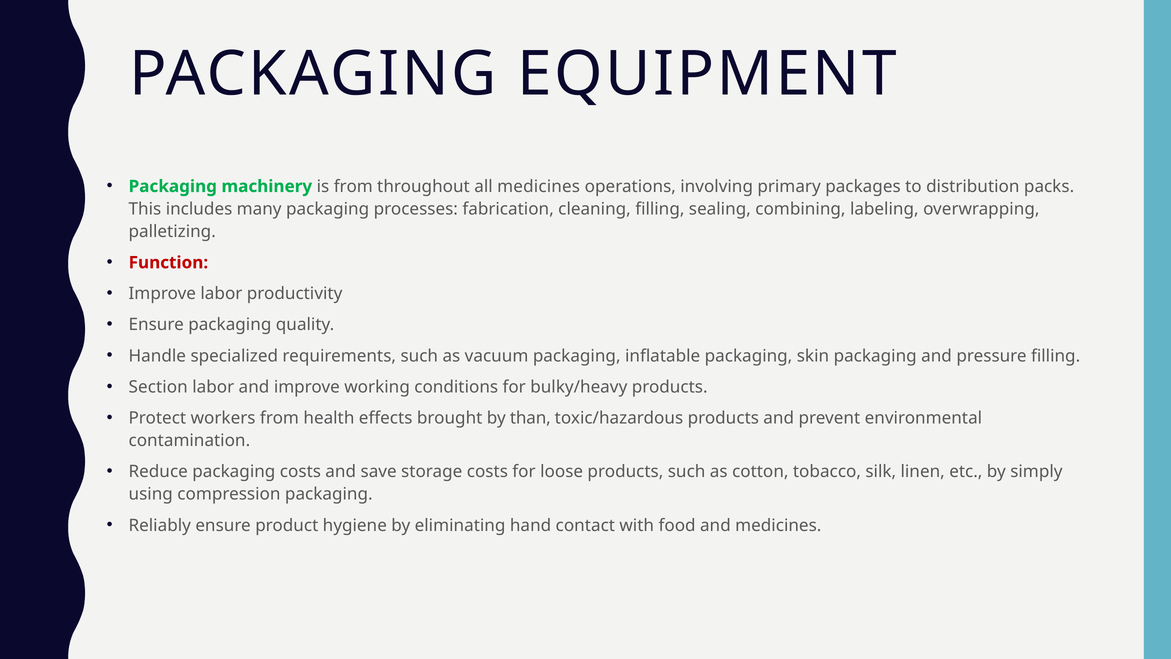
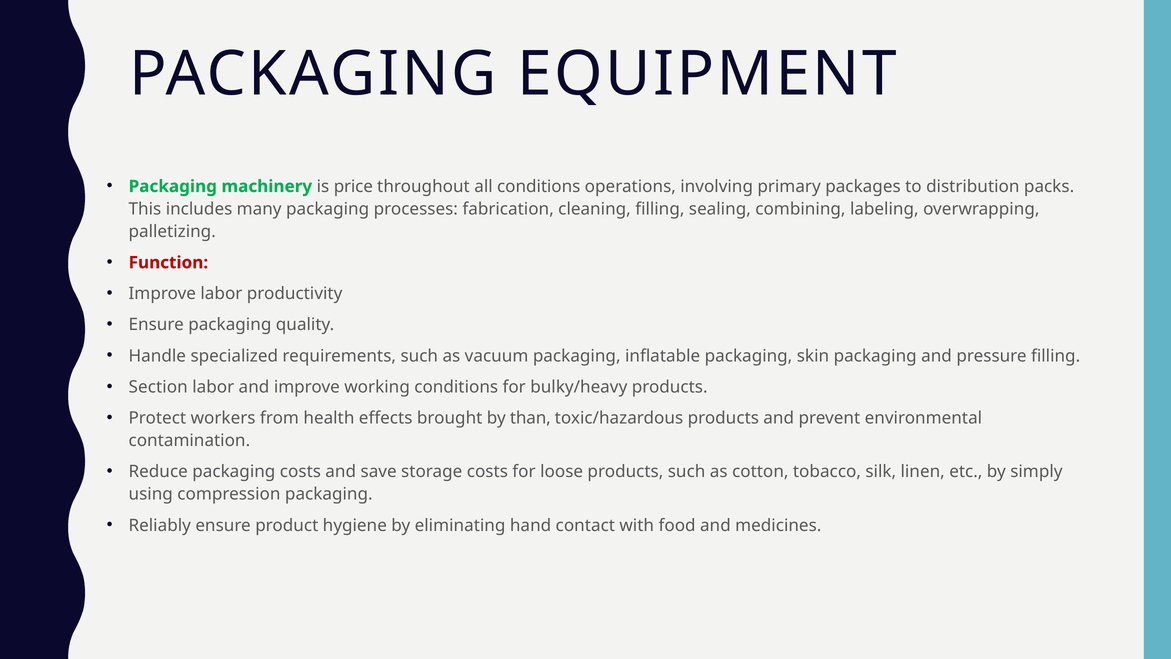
is from: from -> price
all medicines: medicines -> conditions
